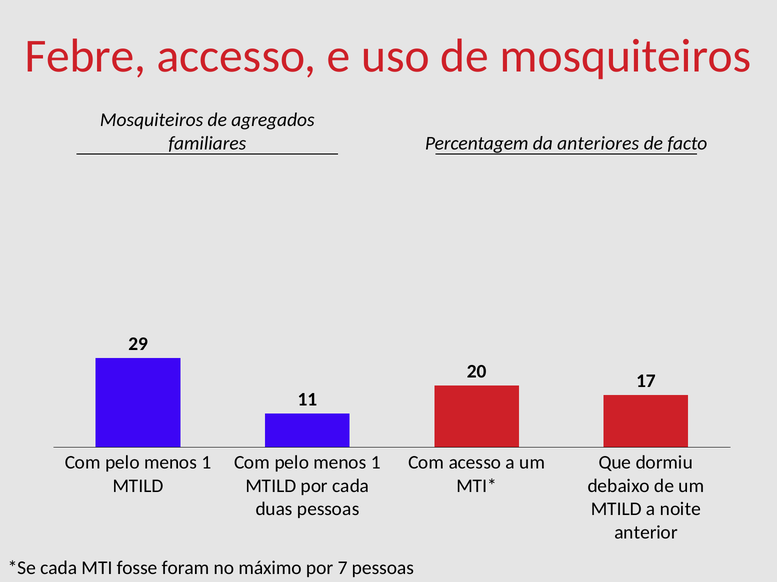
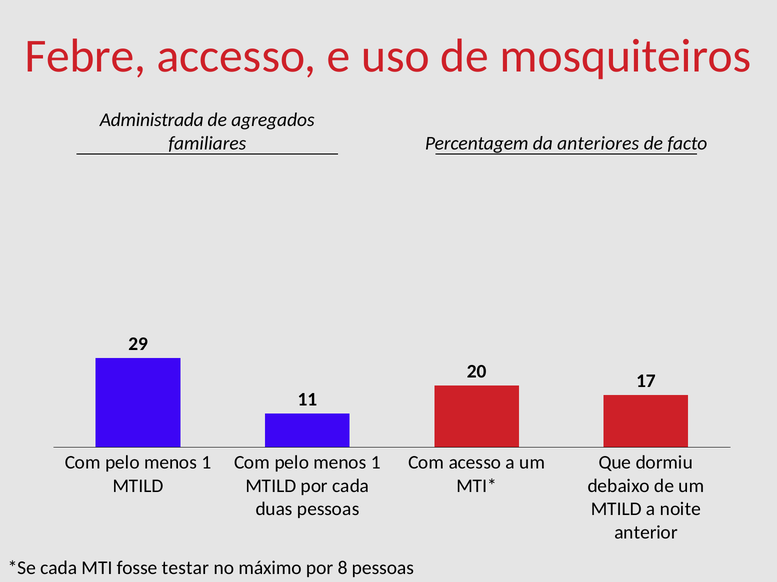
Mosquiteiros at (152, 120): Mosquiteiros -> Administrada
foram: foram -> testar
7: 7 -> 8
